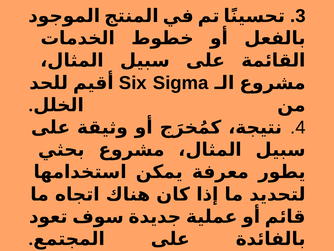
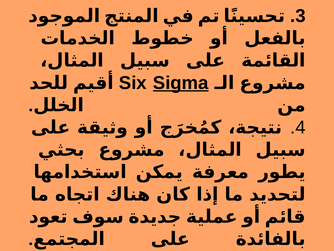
Sigma underline: none -> present
